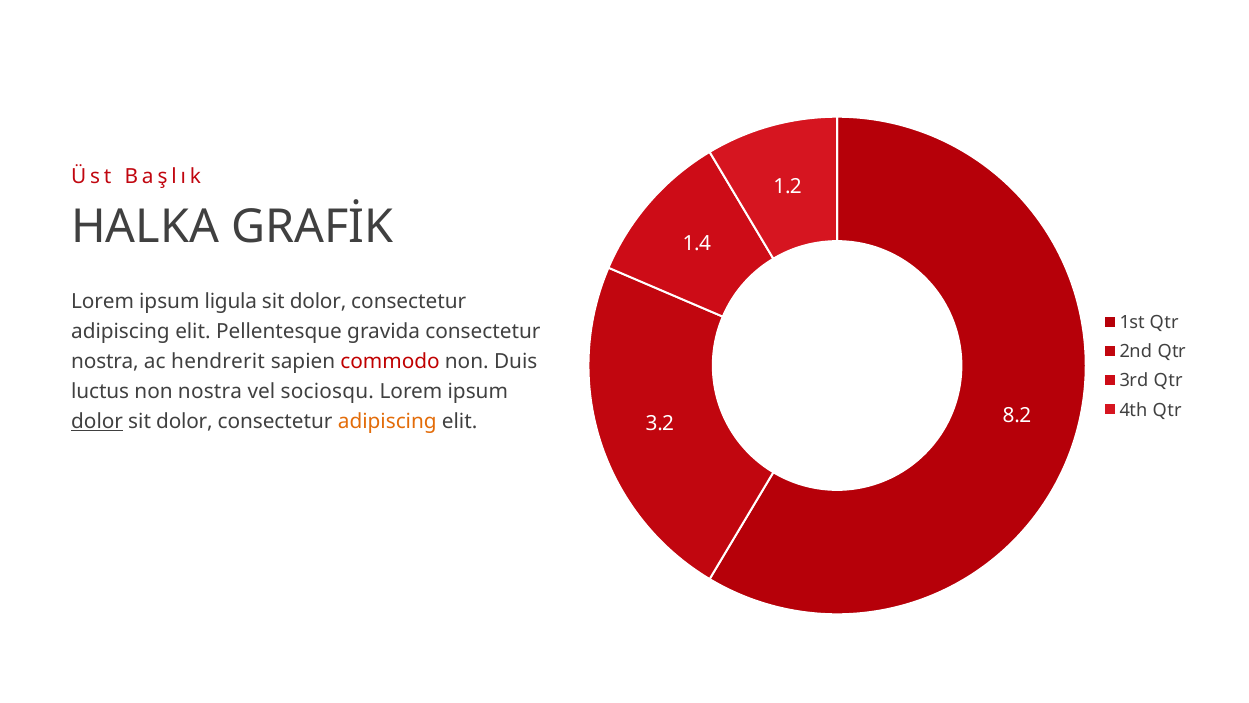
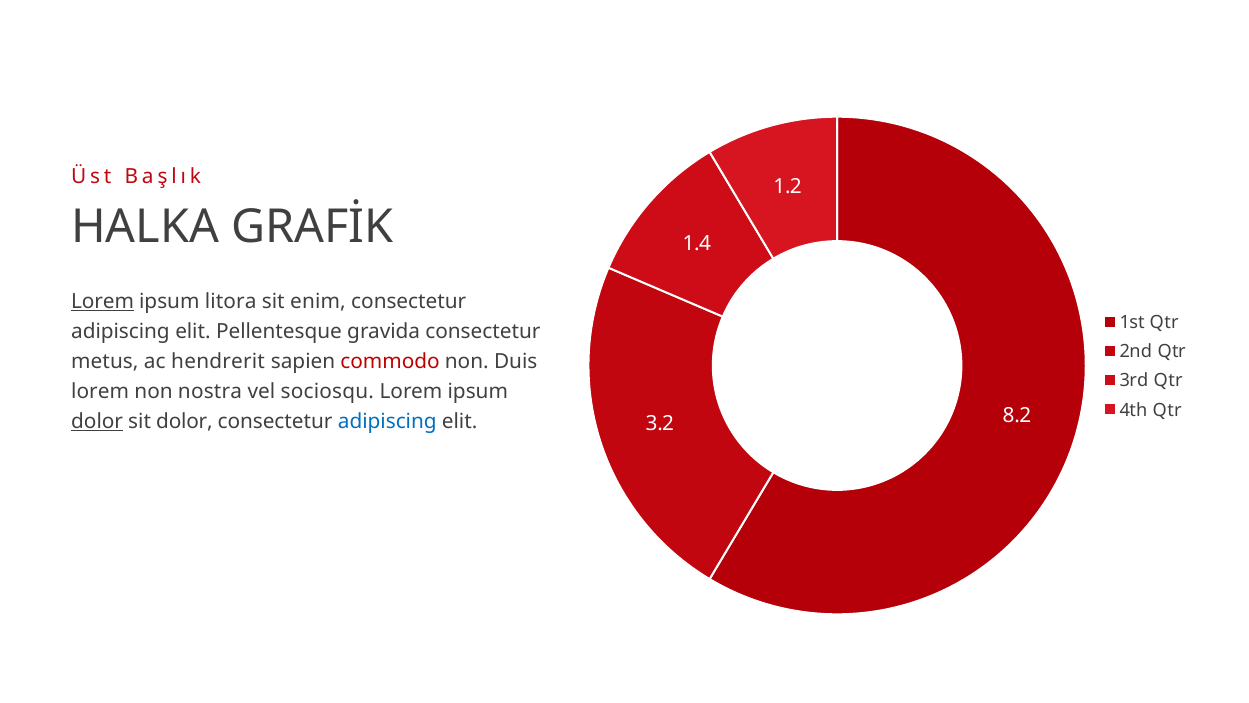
Lorem at (103, 301) underline: none -> present
ligula: ligula -> litora
dolor at (318, 301): dolor -> enim
nostra at (105, 361): nostra -> metus
luctus at (100, 391): luctus -> lorem
adipiscing at (387, 421) colour: orange -> blue
